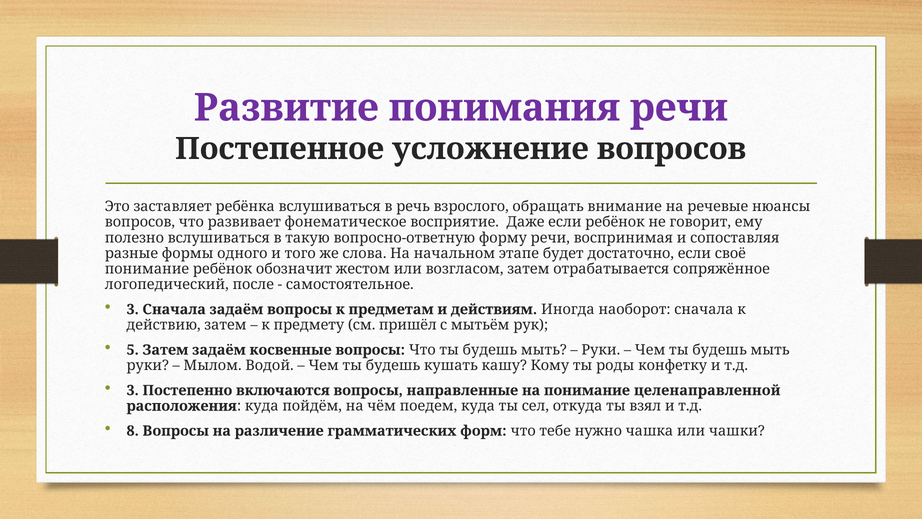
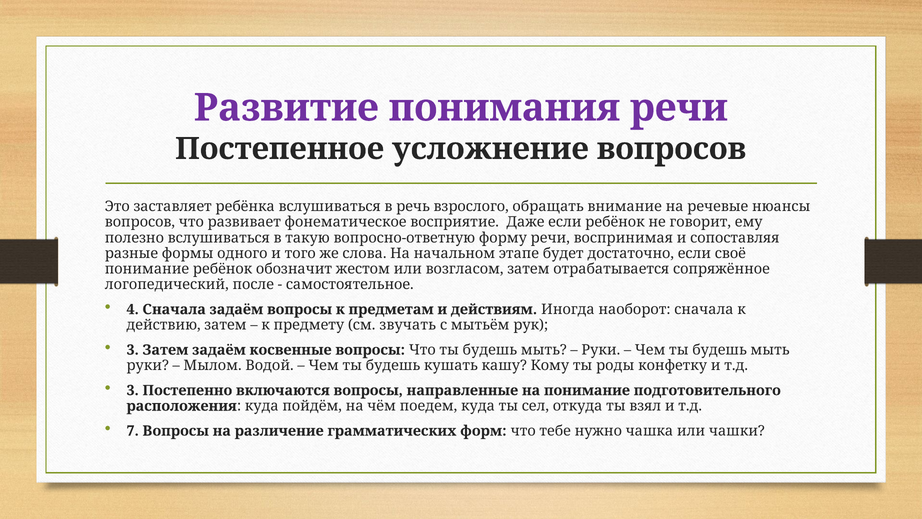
3 at (133, 309): 3 -> 4
пришёл: пришёл -> звучать
5 at (133, 350): 5 -> 3
целенаправленной: целенаправленной -> подготовительного
8: 8 -> 7
